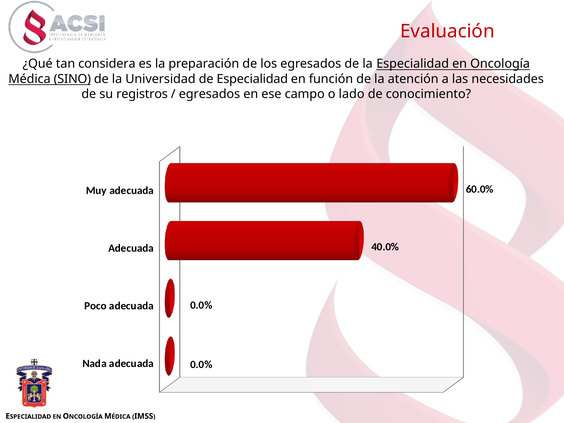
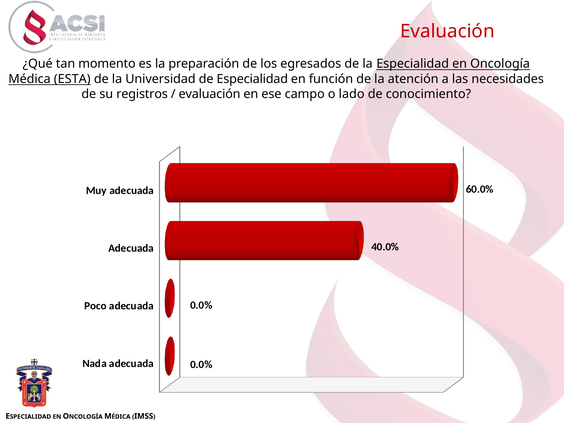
considera: considera -> momento
SINO: SINO -> ESTA
egresados at (209, 94): egresados -> evaluación
